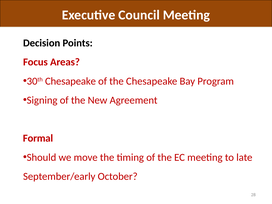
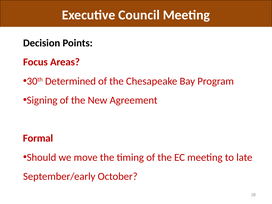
30th Chesapeake: Chesapeake -> Determined
